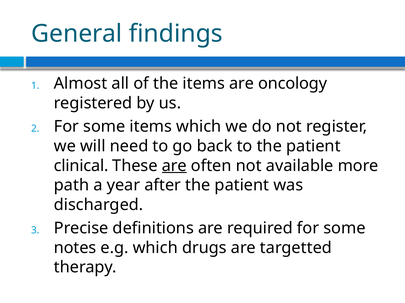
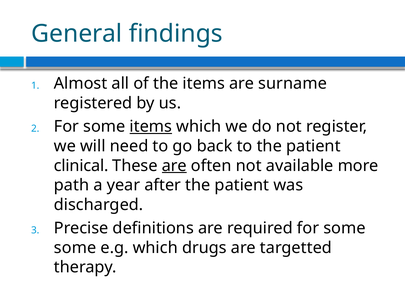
oncology: oncology -> surname
items at (151, 127) underline: none -> present
notes at (75, 248): notes -> some
